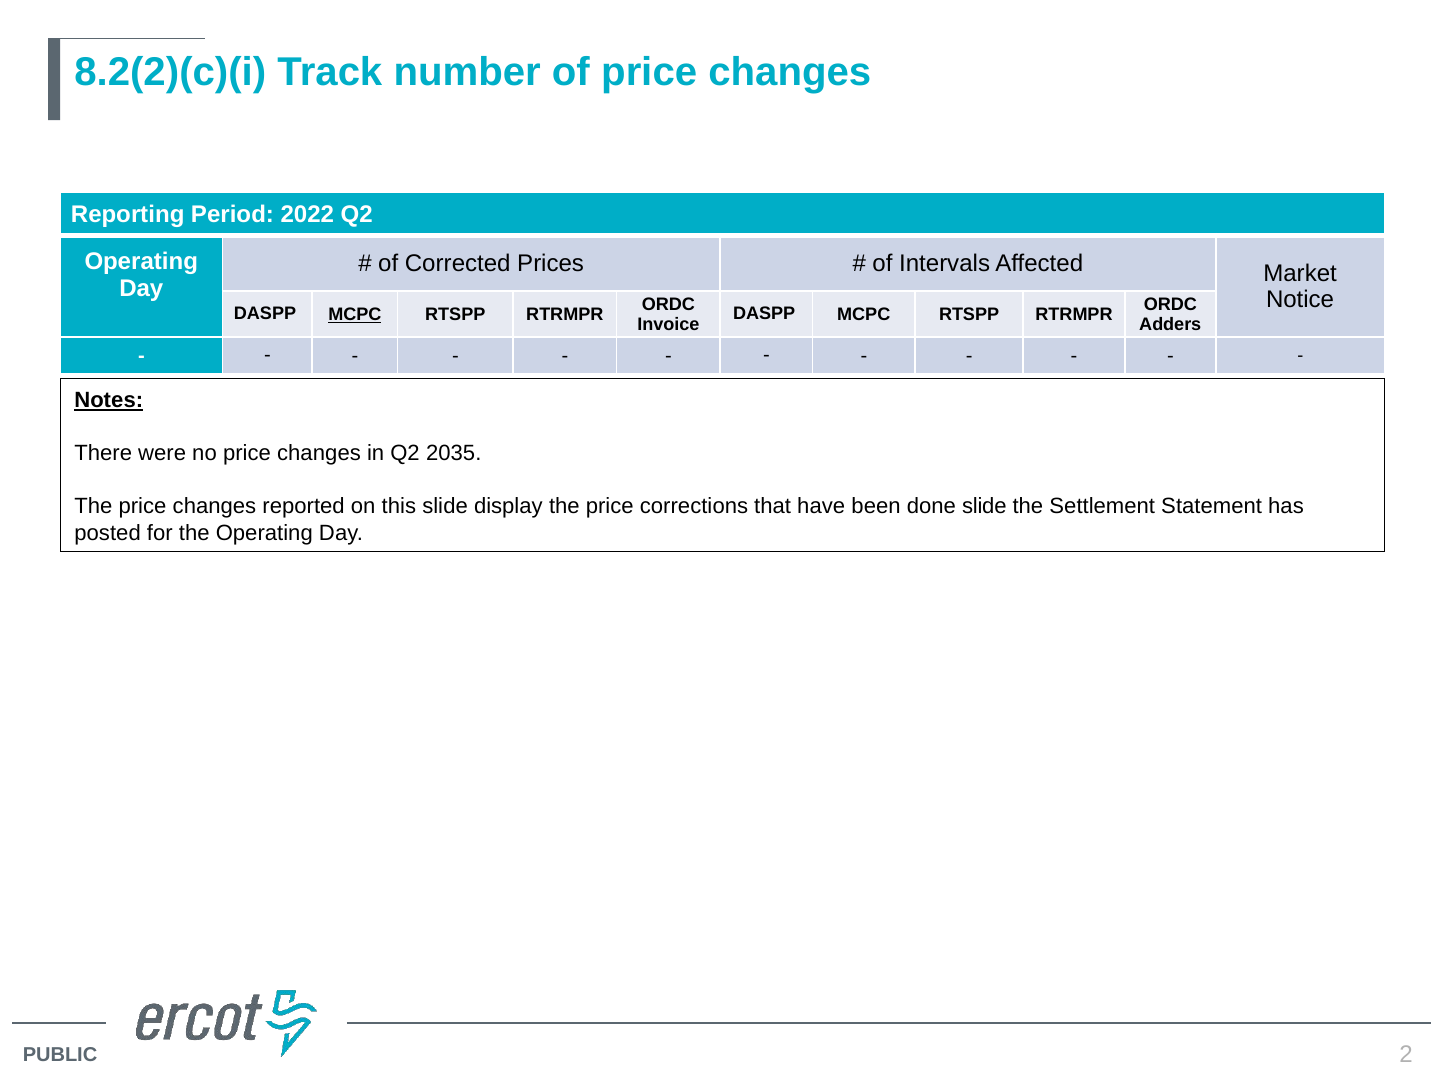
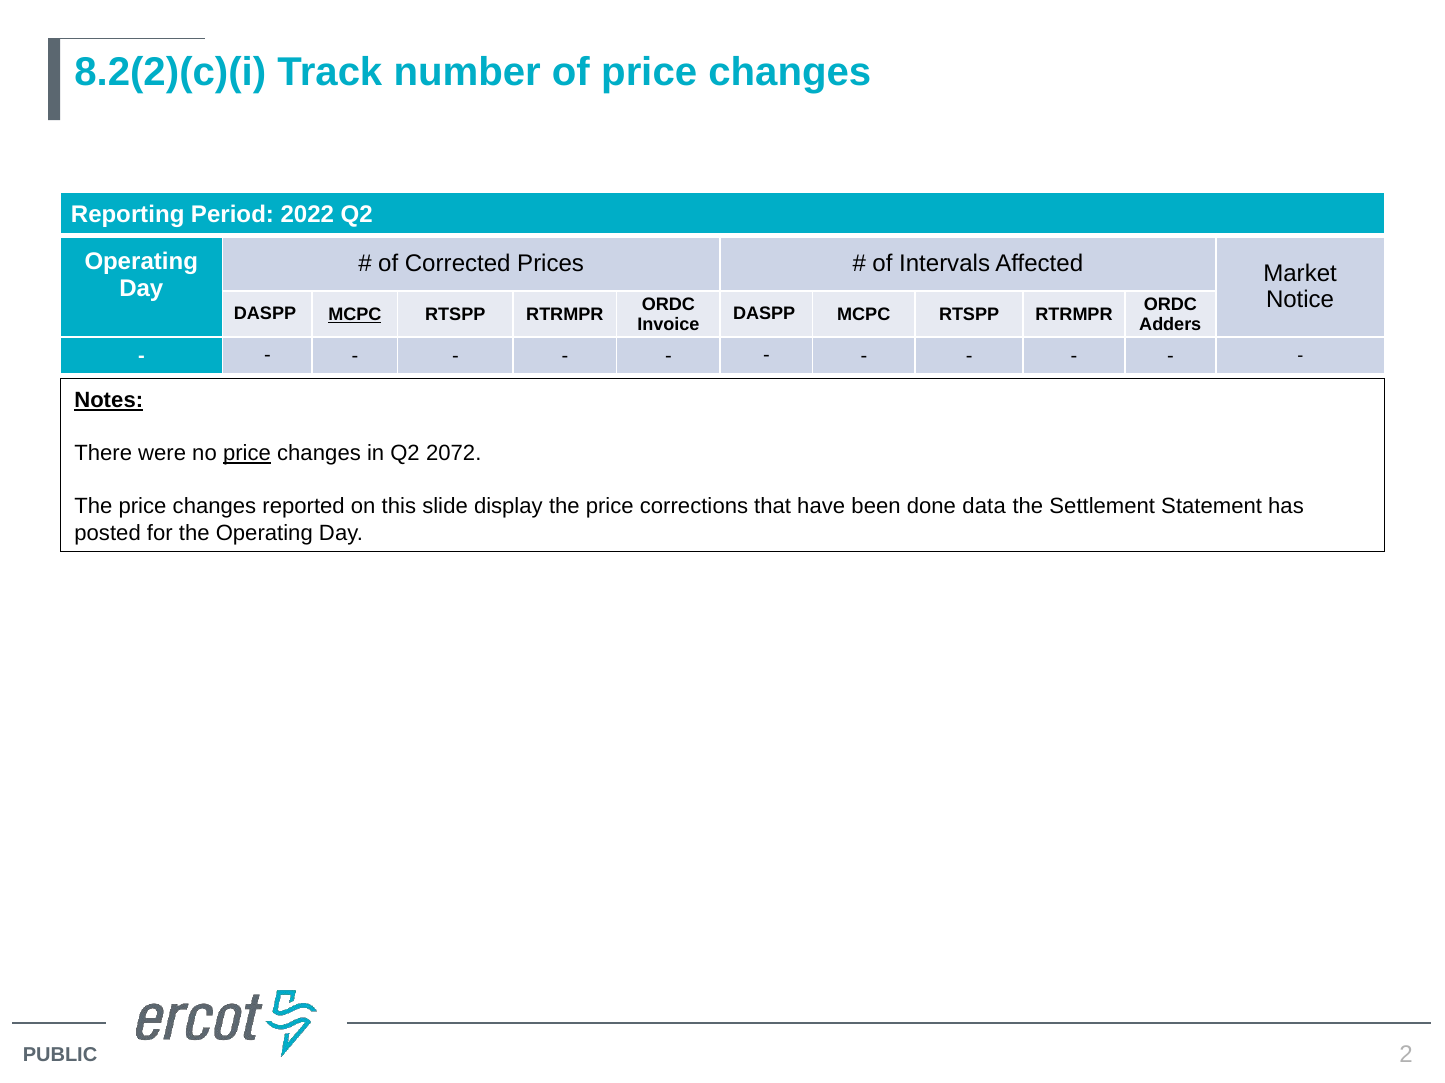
price at (247, 454) underline: none -> present
2035: 2035 -> 2072
done slide: slide -> data
